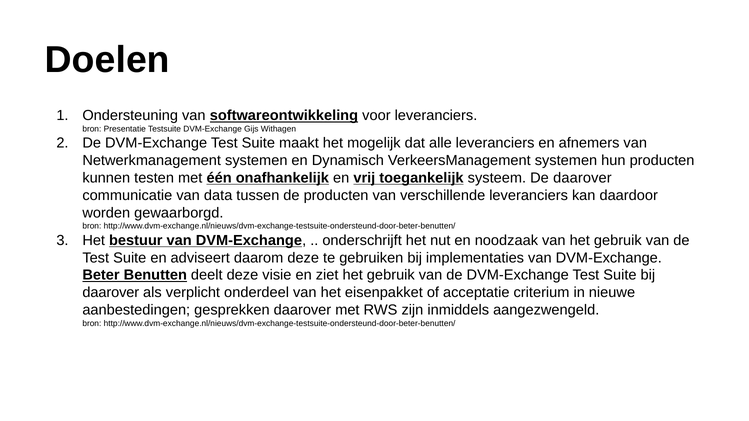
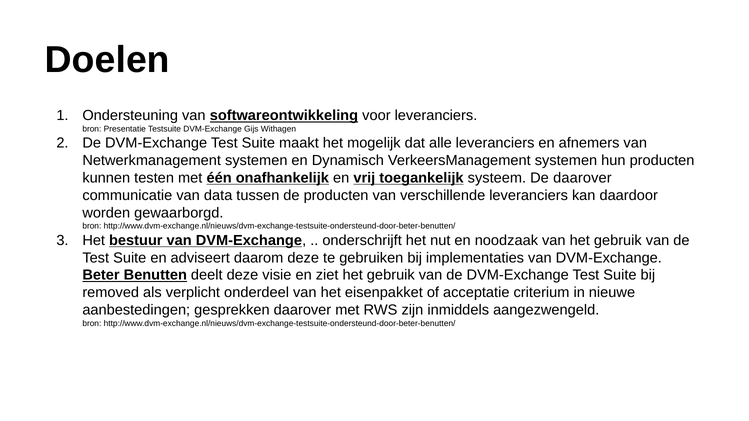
daarover at (111, 293): daarover -> removed
